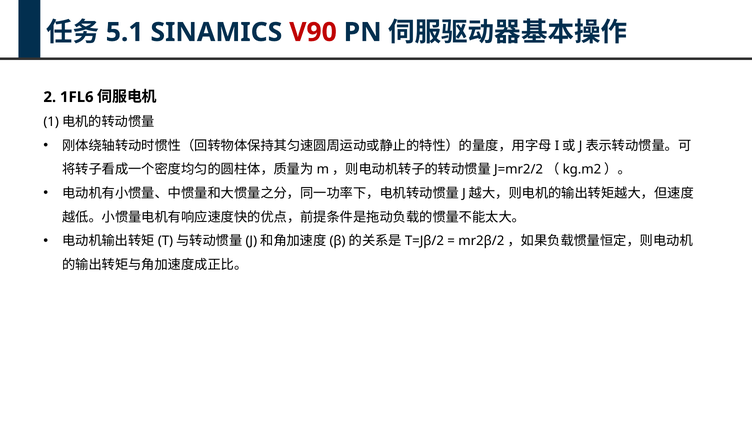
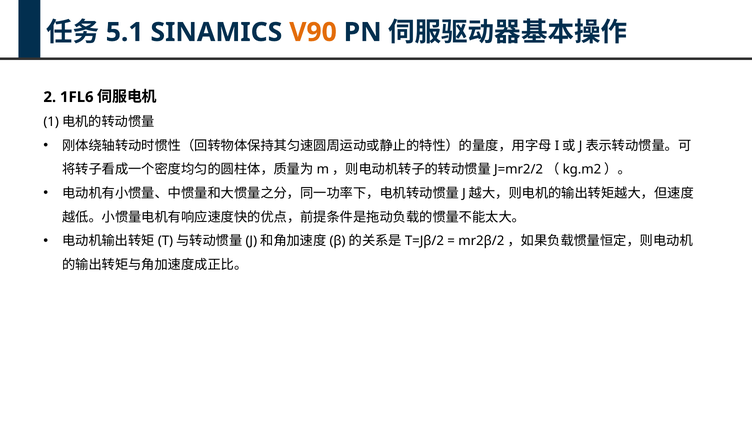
V90 colour: red -> orange
